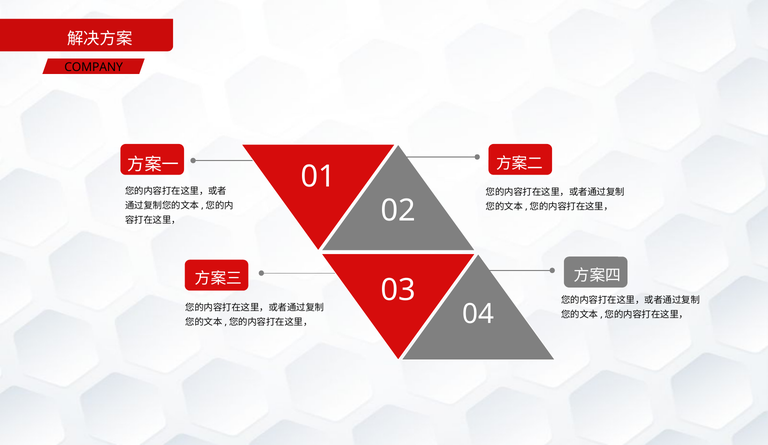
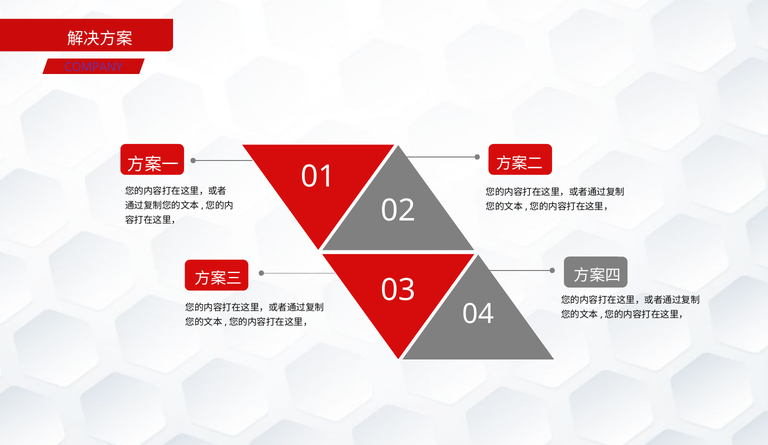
COMPANY colour: black -> purple
